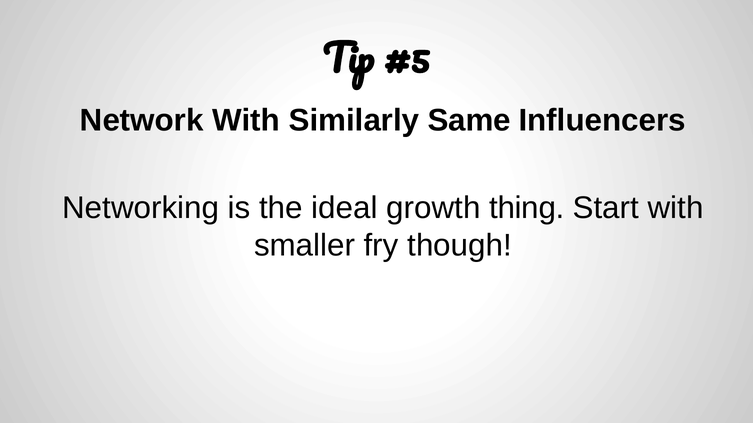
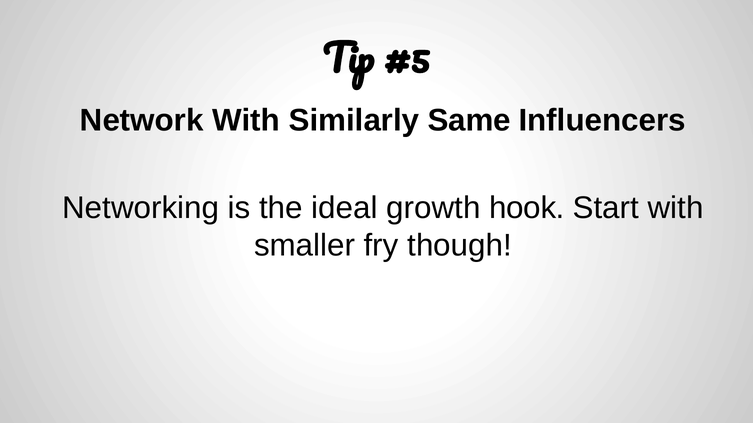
thing: thing -> hook
